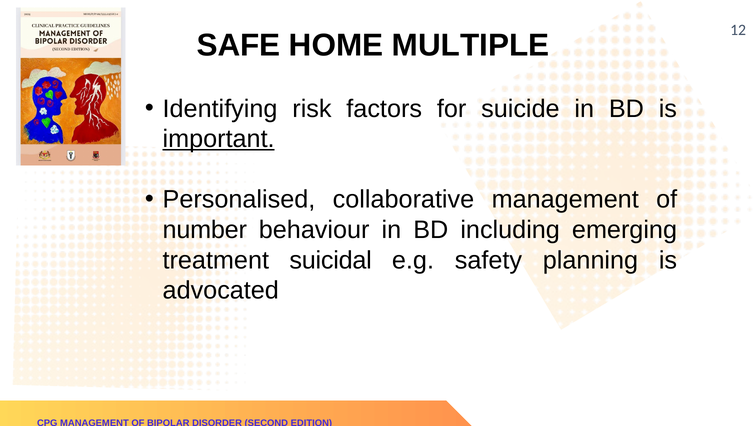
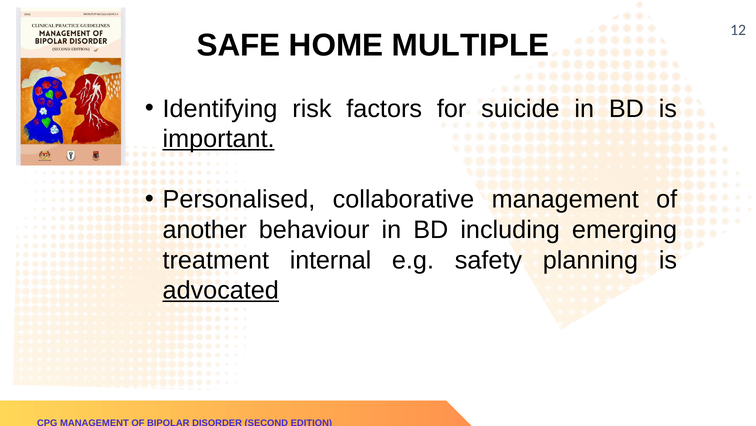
number: number -> another
suicidal: suicidal -> internal
advocated underline: none -> present
